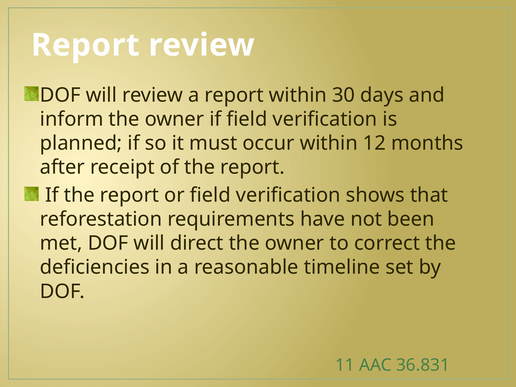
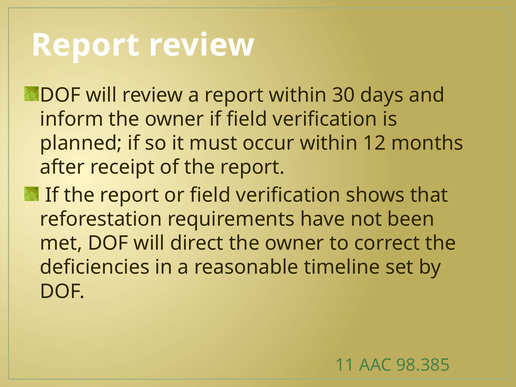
36.831: 36.831 -> 98.385
